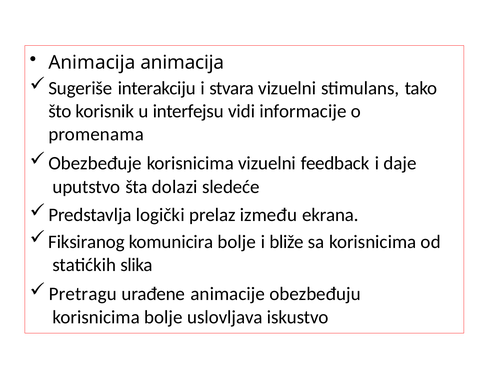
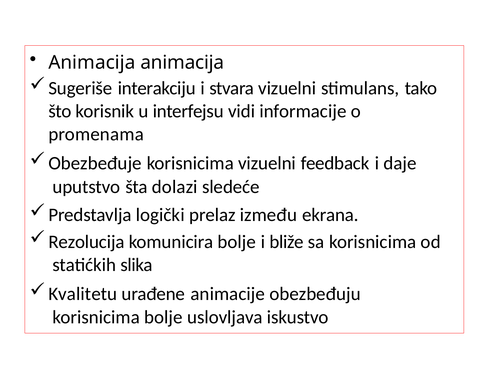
Fiksiranog: Fiksiranog -> Rezolucija
Pretragu: Pretragu -> Kvalitetu
